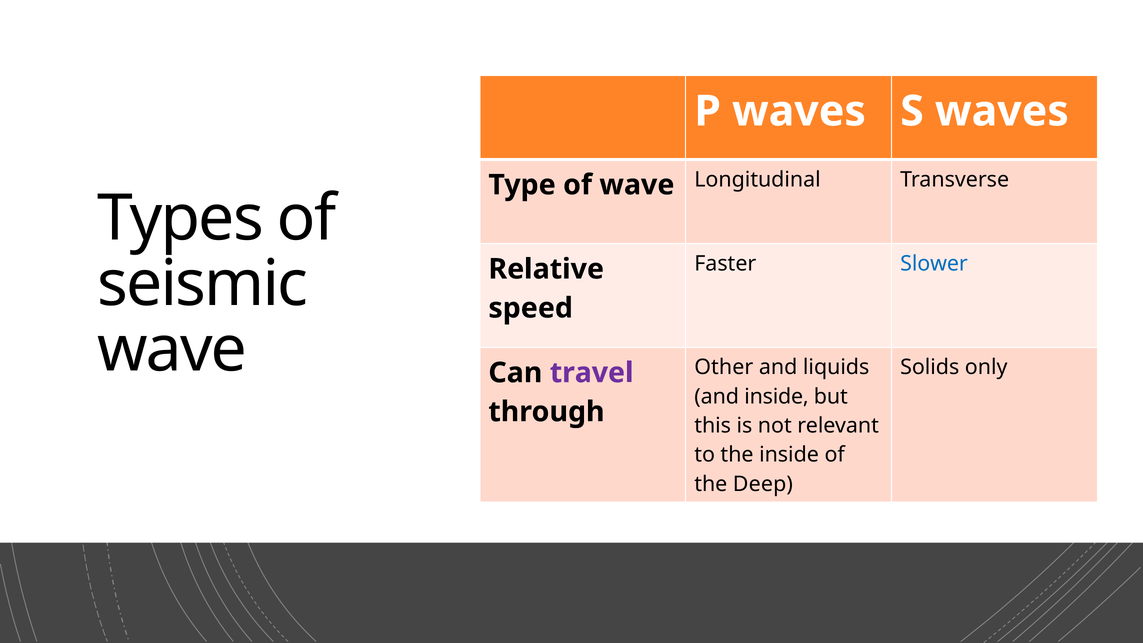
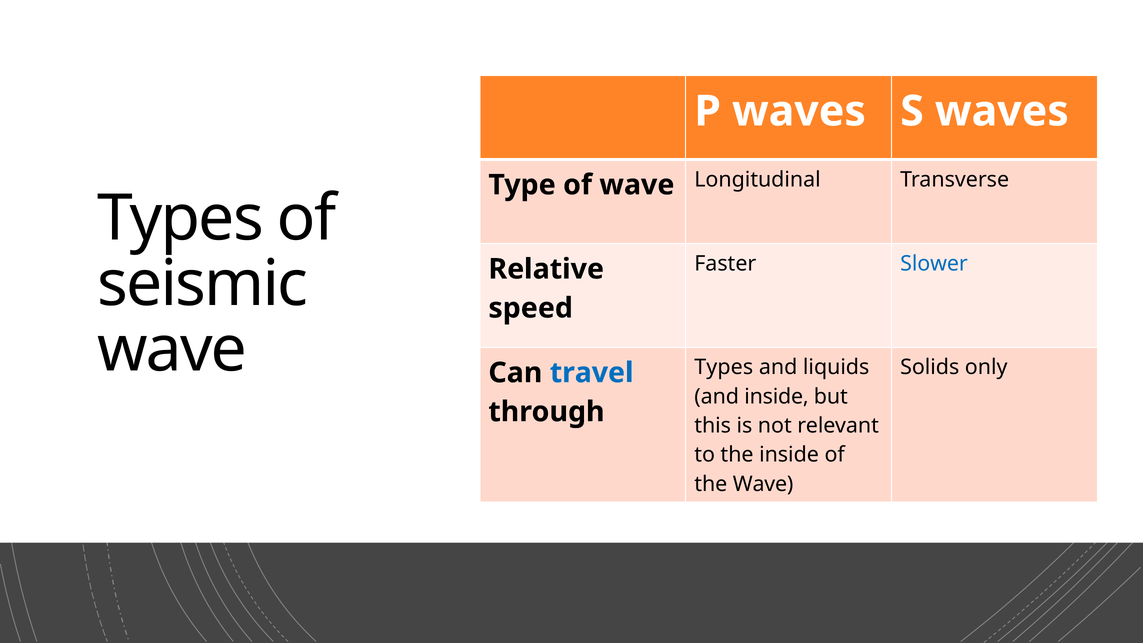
Other at (724, 367): Other -> Types
travel colour: purple -> blue
the Deep: Deep -> Wave
